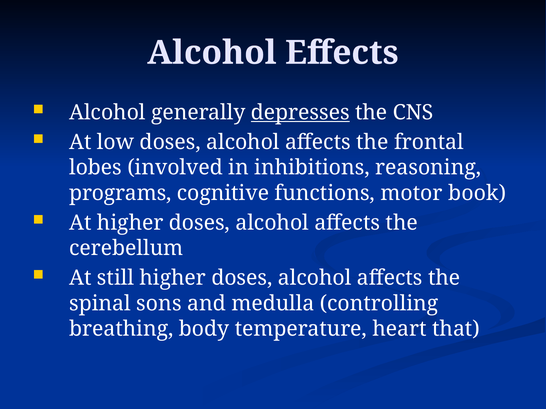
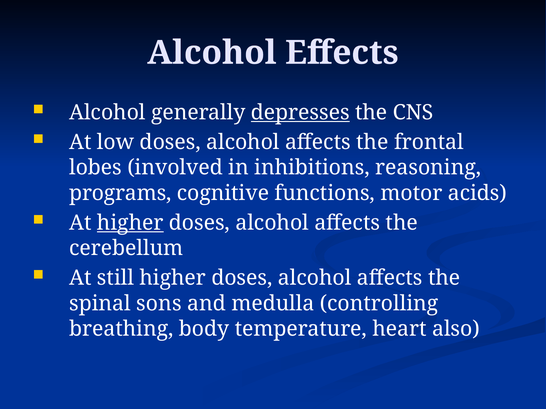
book: book -> acids
higher at (130, 223) underline: none -> present
that: that -> also
